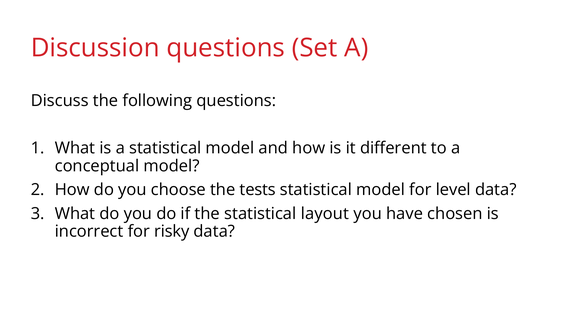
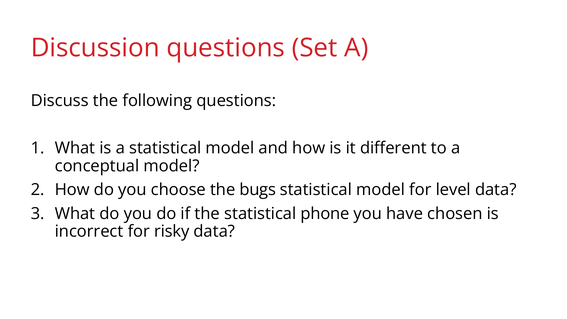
tests: tests -> bugs
layout: layout -> phone
